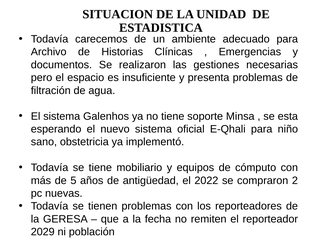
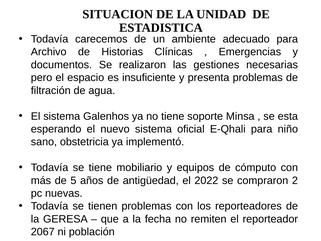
2029: 2029 -> 2067
